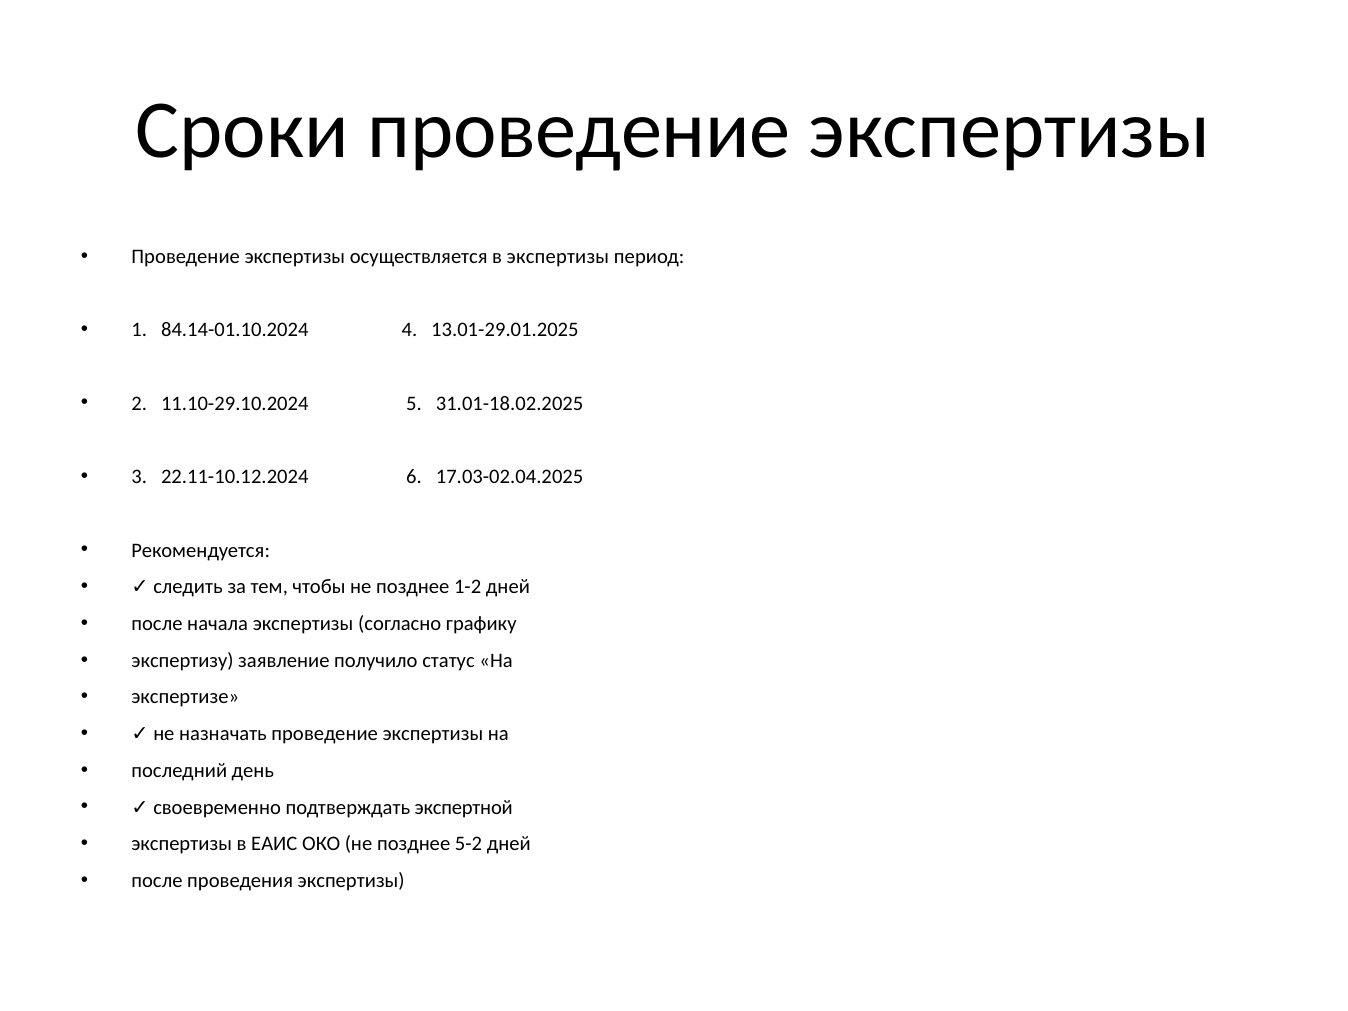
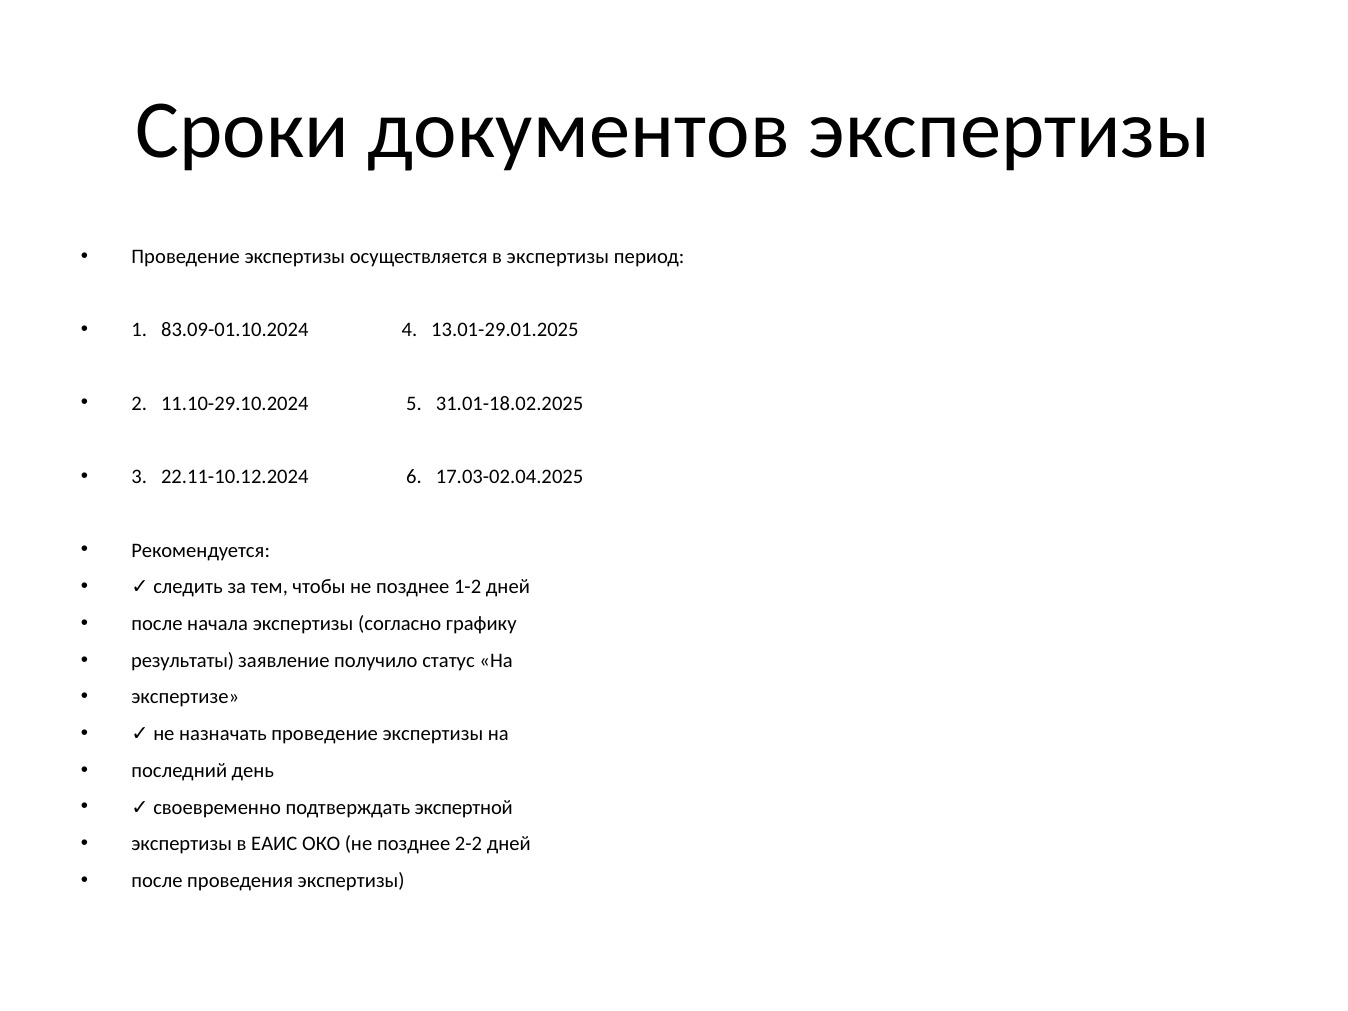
Сроки проведение: проведение -> документов
84.14-01.10.2024: 84.14-01.10.2024 -> 83.09-01.10.2024
экспертизу: экспертизу -> результаты
5-2: 5-2 -> 2-2
